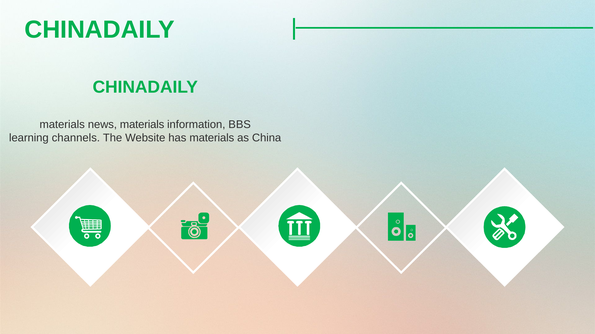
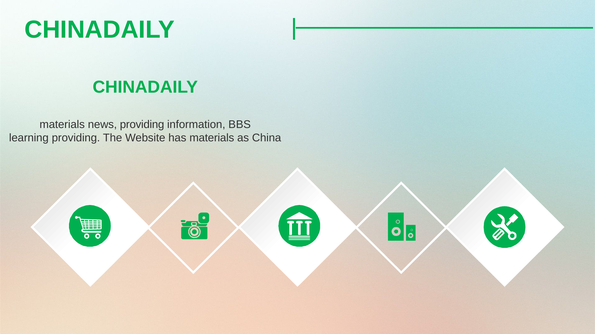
news materials: materials -> providing
learning channels: channels -> providing
